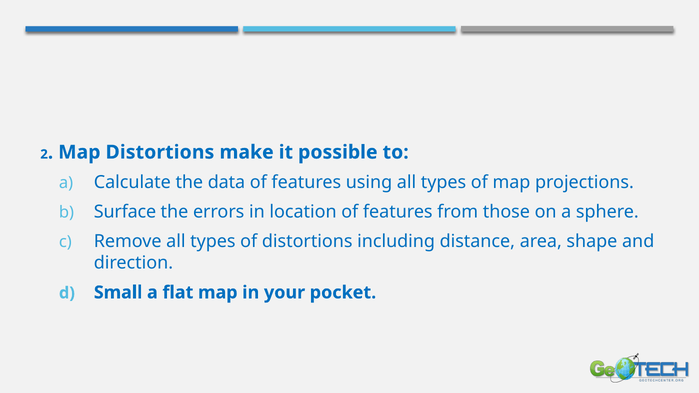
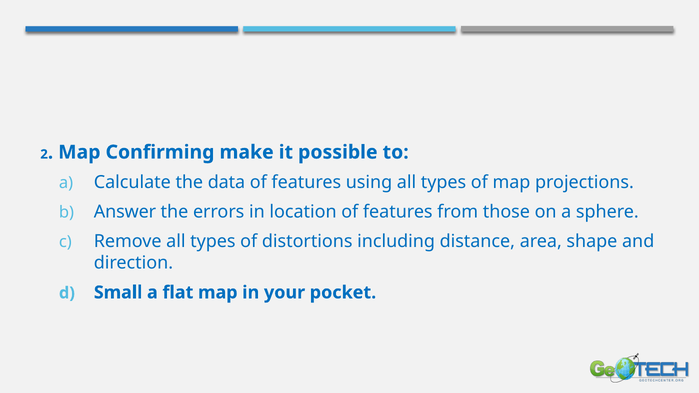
Map Distortions: Distortions -> Confirming
Surface: Surface -> Answer
